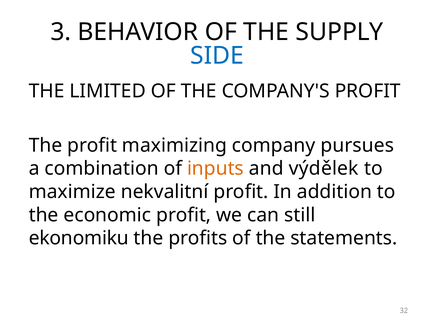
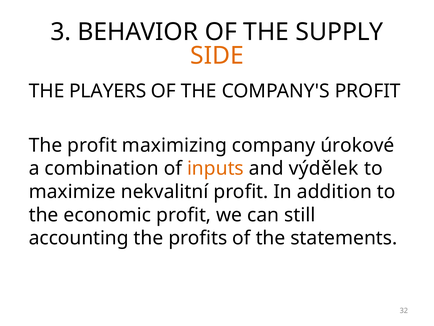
SIDE colour: blue -> orange
LIMITED: LIMITED -> PLAYERS
pursues: pursues -> úrokové
ekonomiku: ekonomiku -> accounting
